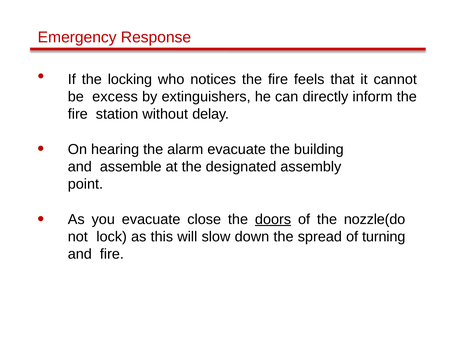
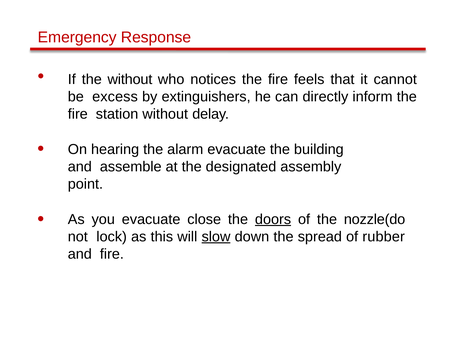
the locking: locking -> without
slow underline: none -> present
turning: turning -> rubber
